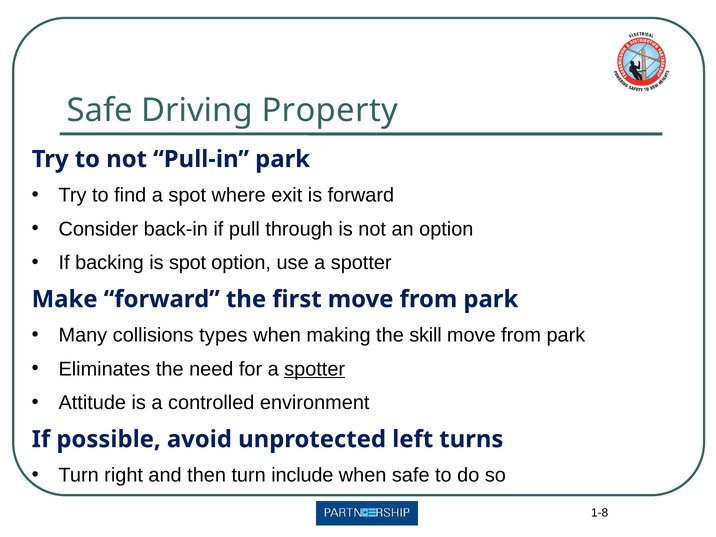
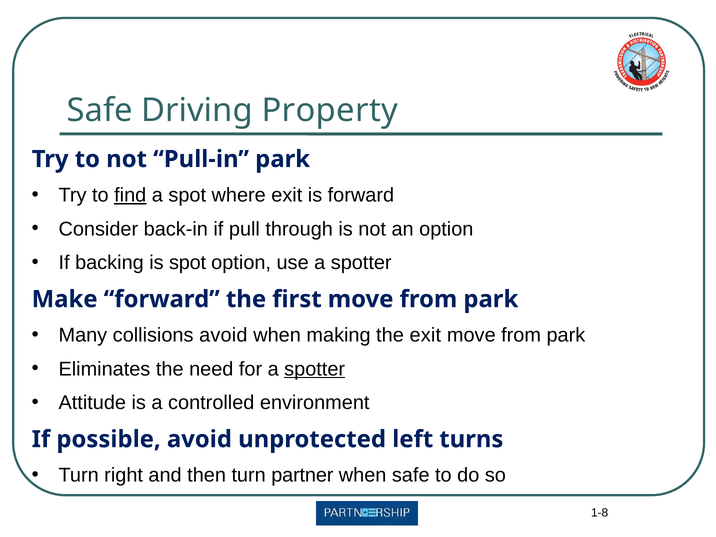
find underline: none -> present
collisions types: types -> avoid
the skill: skill -> exit
include: include -> partner
